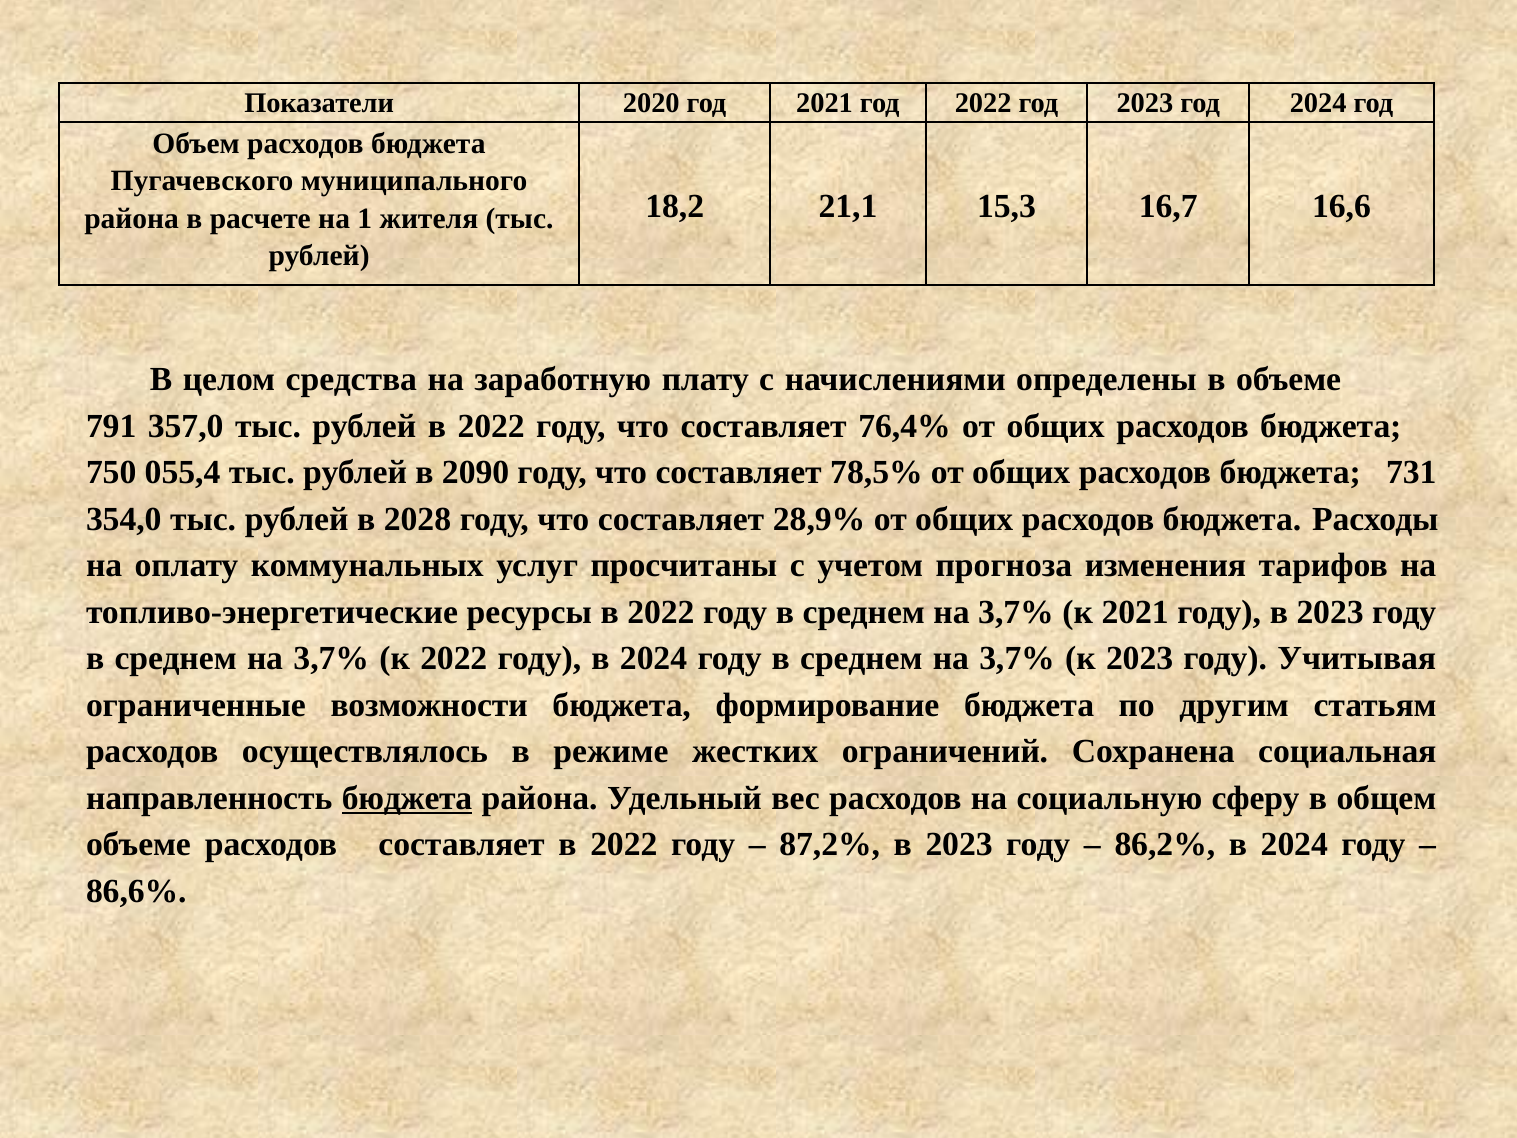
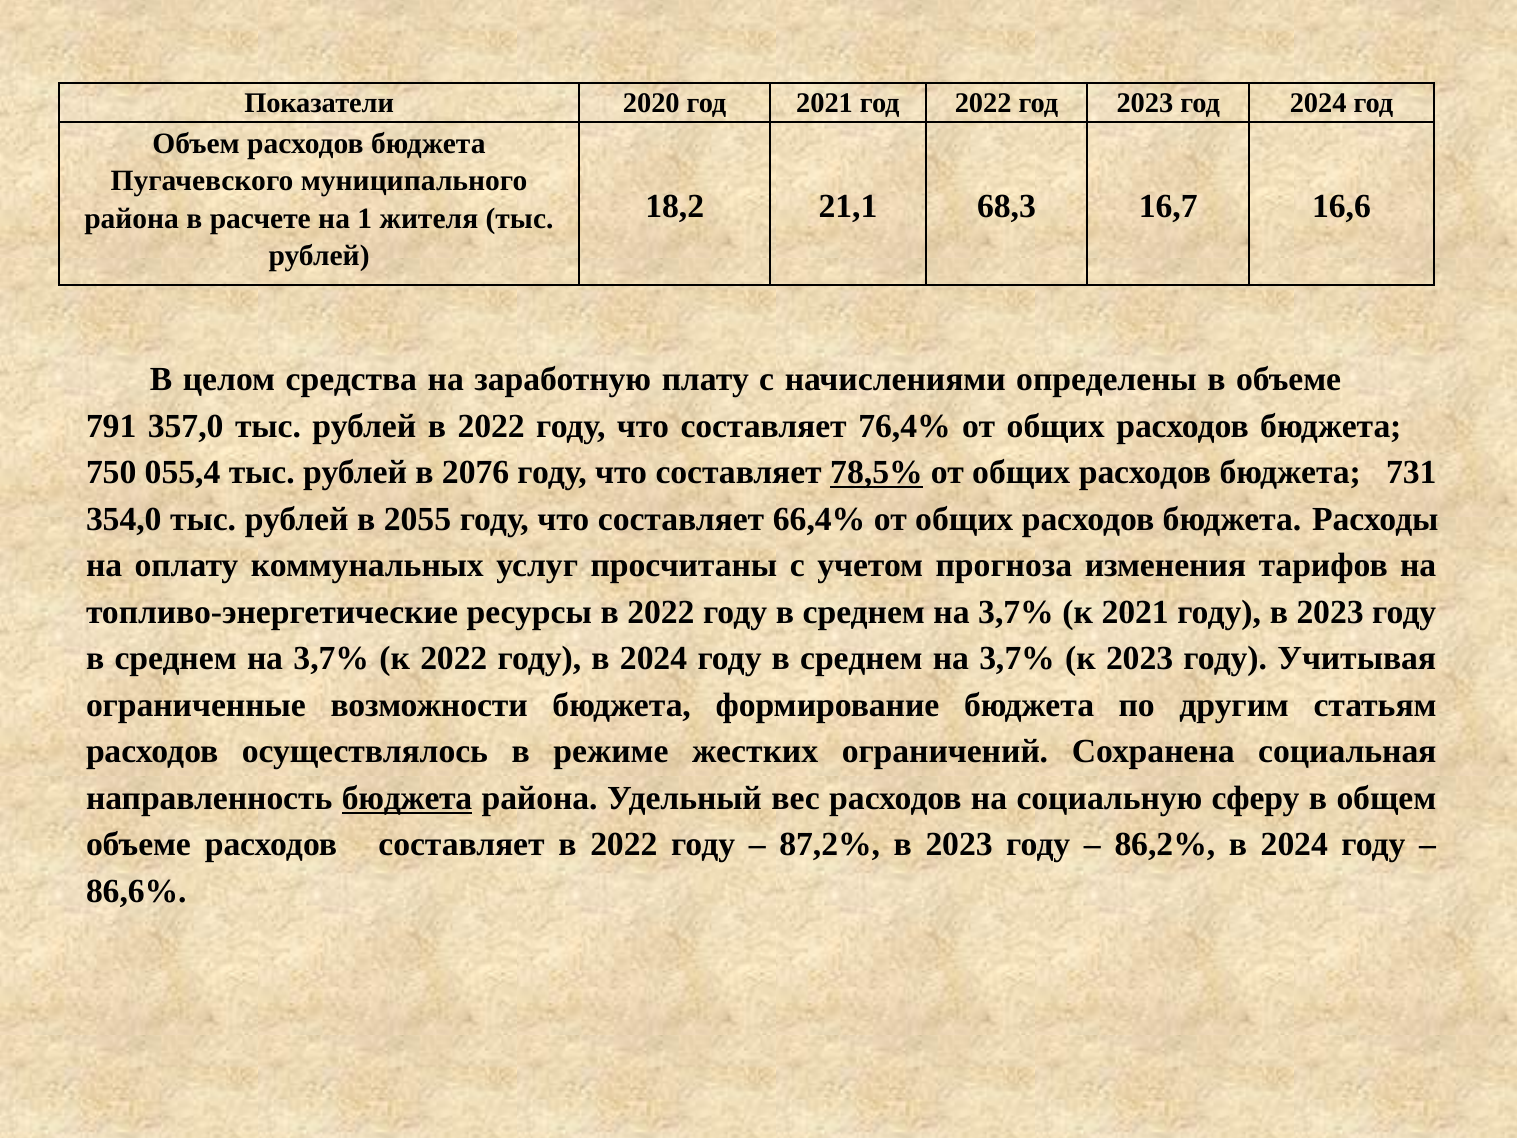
15,3: 15,3 -> 68,3
2090: 2090 -> 2076
78,5% underline: none -> present
2028: 2028 -> 2055
28,9%: 28,9% -> 66,4%
